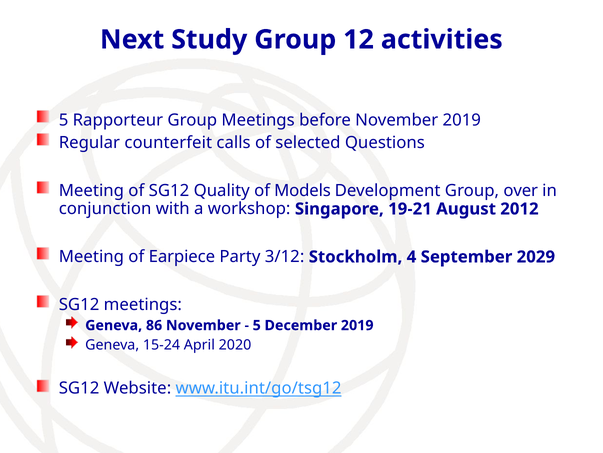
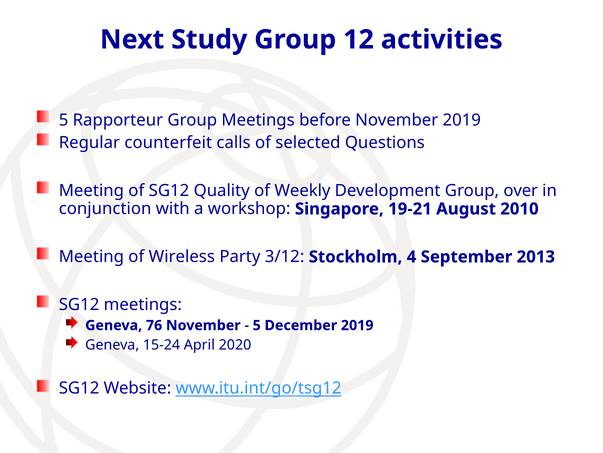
Models: Models -> Weekly
2012: 2012 -> 2010
Earpiece: Earpiece -> Wireless
2029: 2029 -> 2013
86: 86 -> 76
